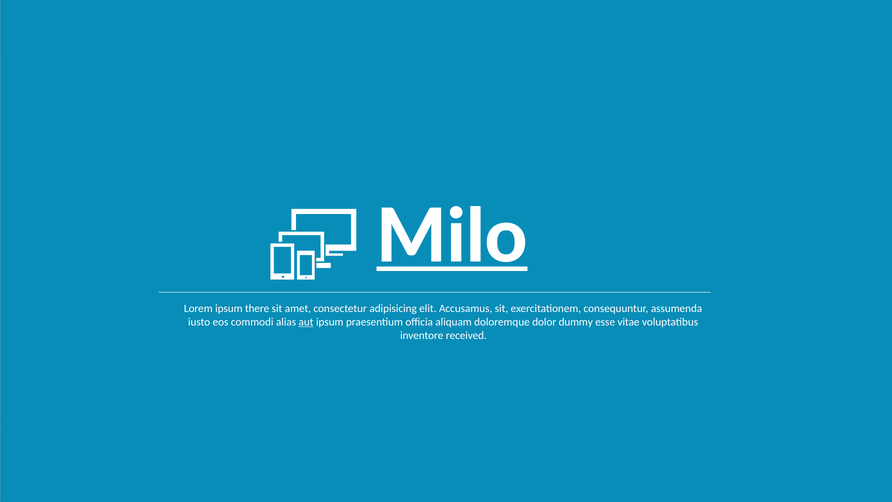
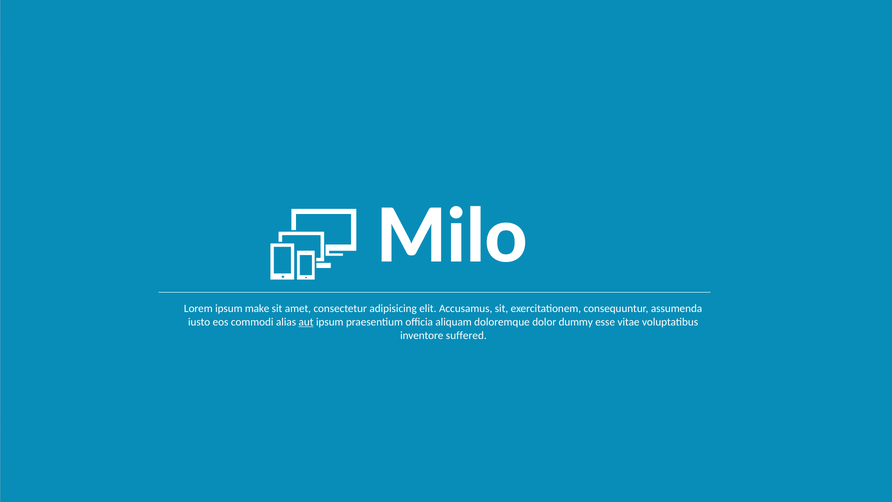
Milo underline: present -> none
there: there -> make
received: received -> suffered
